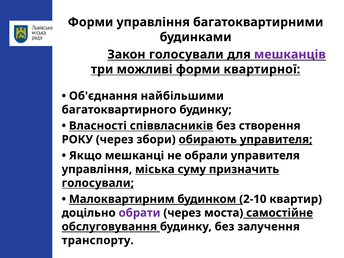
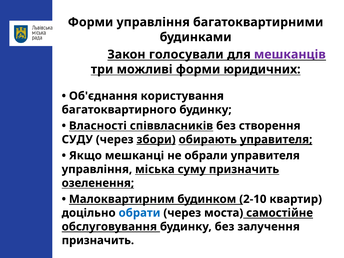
квартирної: квартирної -> юридичних
найбільшими: найбільшими -> користування
РОКУ: РОКУ -> СУДУ
збори underline: none -> present
голосували at (98, 183): голосували -> озеленення
обрати colour: purple -> blue
транспорту at (98, 240): транспорту -> призначить
